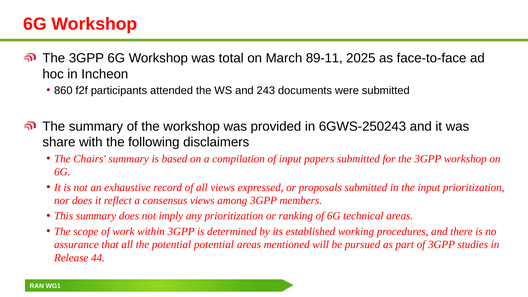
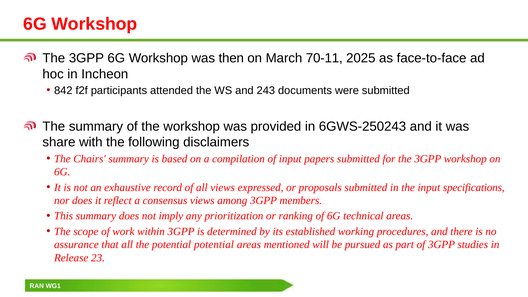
total: total -> then
89-11: 89-11 -> 70-11
860: 860 -> 842
input prioritization: prioritization -> specifications
44: 44 -> 23
